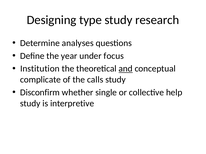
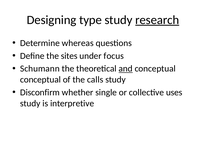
research underline: none -> present
analyses: analyses -> whereas
year: year -> sites
Institution: Institution -> Schumann
complicate at (40, 80): complicate -> conceptual
help: help -> uses
